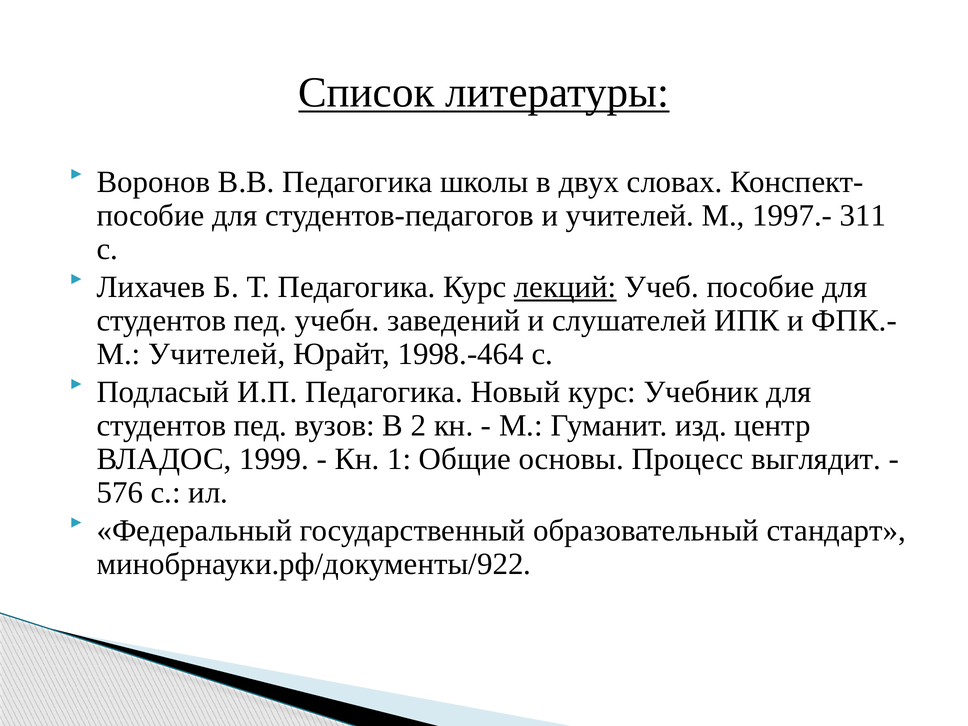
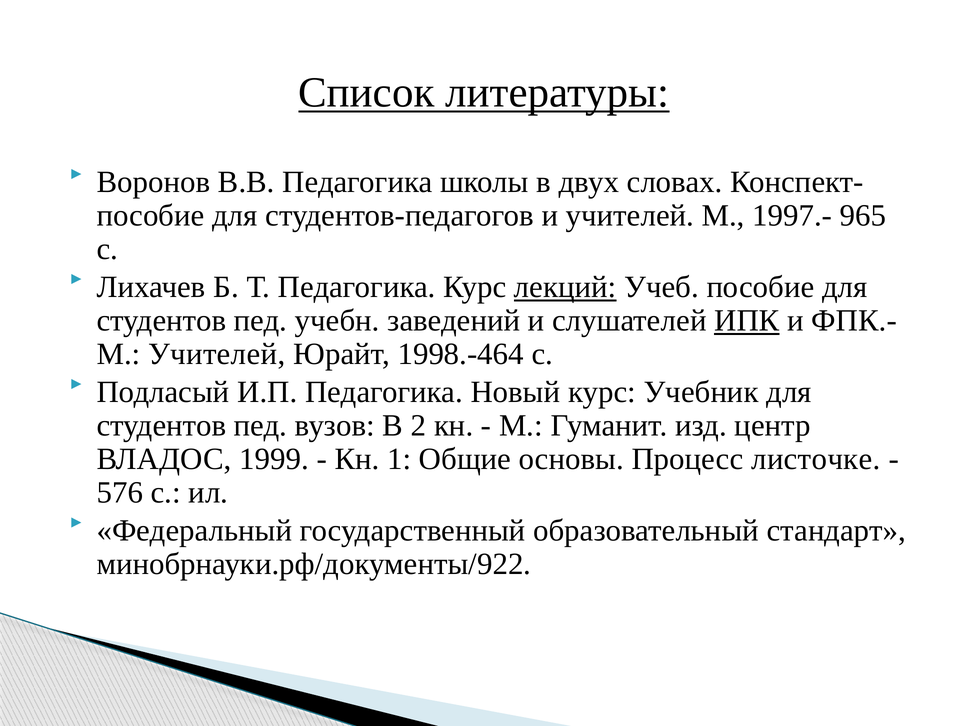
311: 311 -> 965
ИПК underline: none -> present
выглядит: выглядит -> листочке
